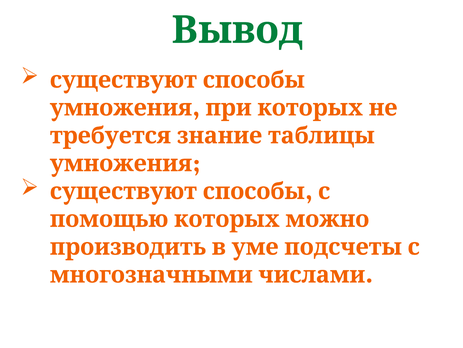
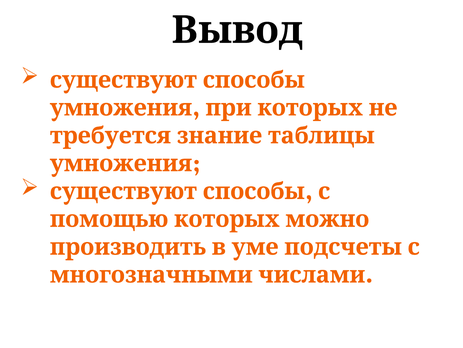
Вывод colour: green -> black
